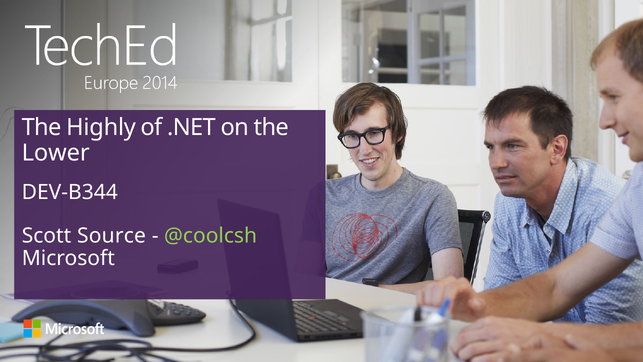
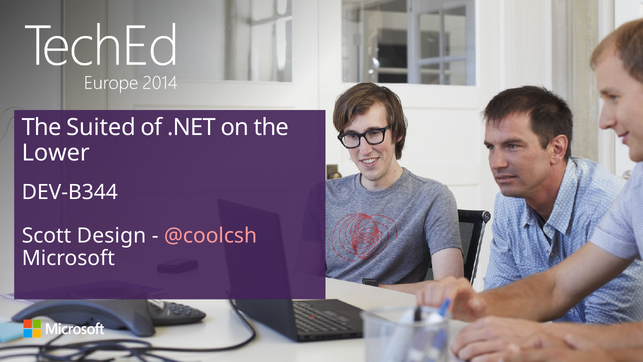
Highly: Highly -> Suited
Source: Source -> Design
@coolcsh colour: light green -> pink
